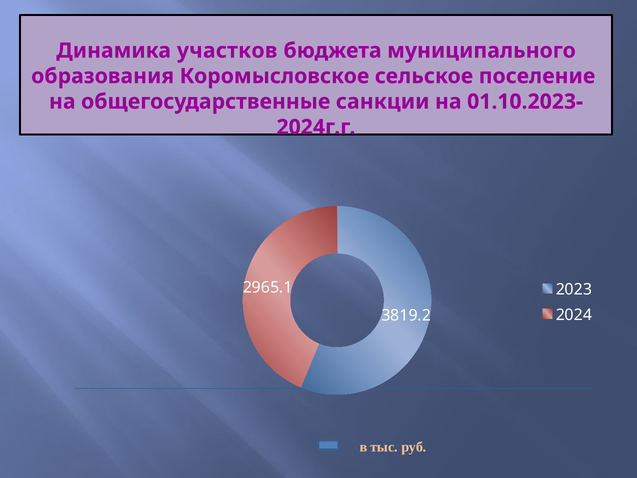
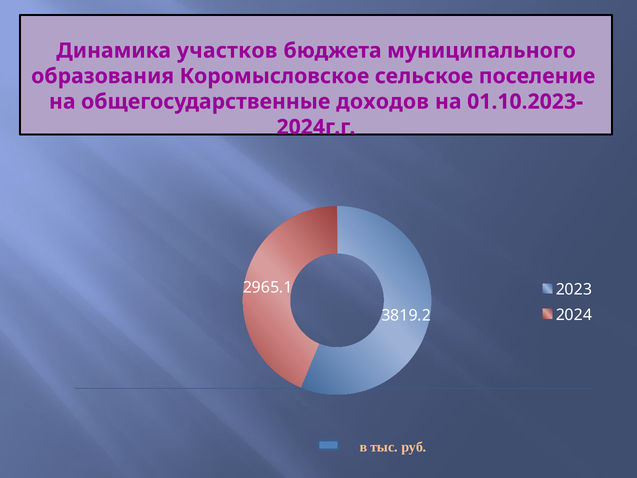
санкции: санкции -> доходов
